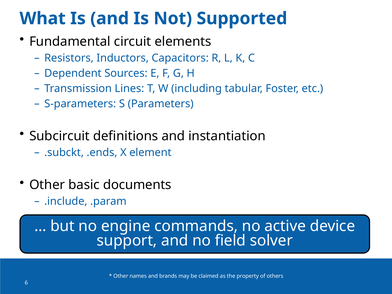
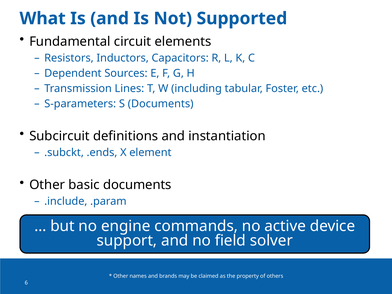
S Parameters: Parameters -> Documents
